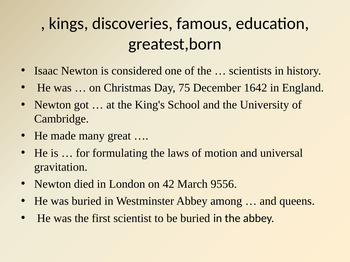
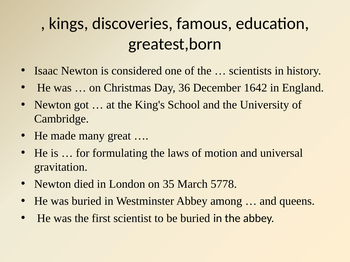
75: 75 -> 36
42: 42 -> 35
9556: 9556 -> 5778
